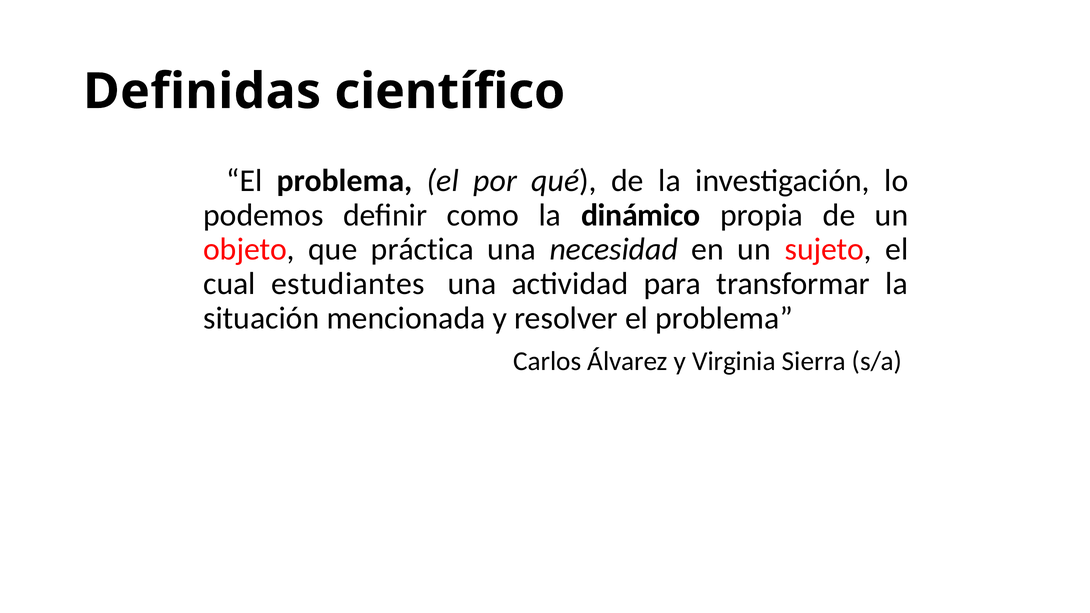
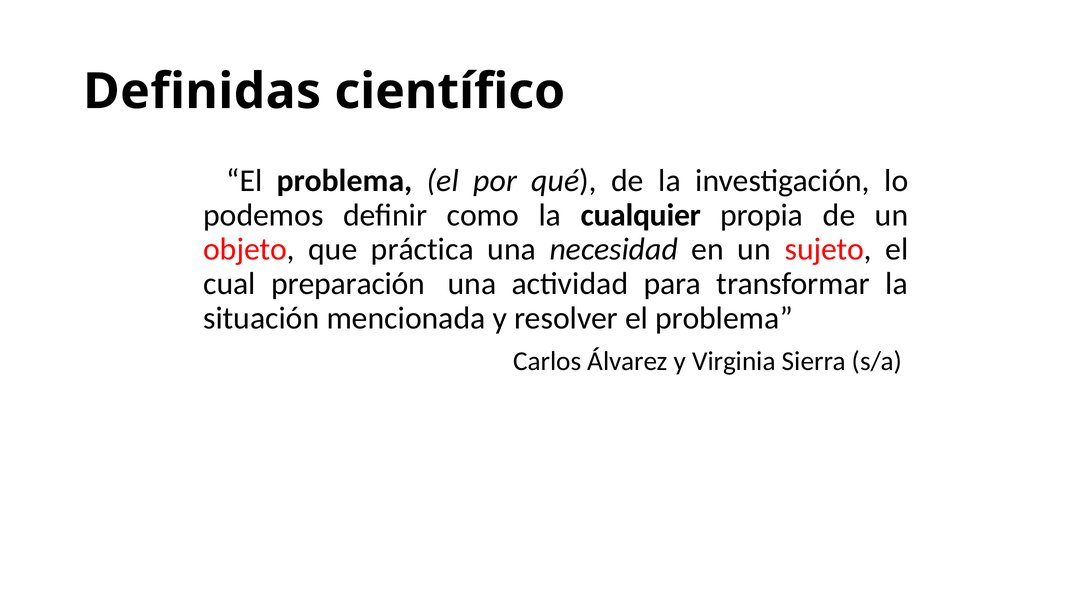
dinámico: dinámico -> cualquier
estudiantes: estudiantes -> preparación
